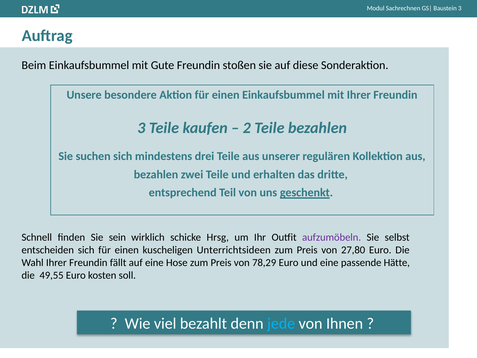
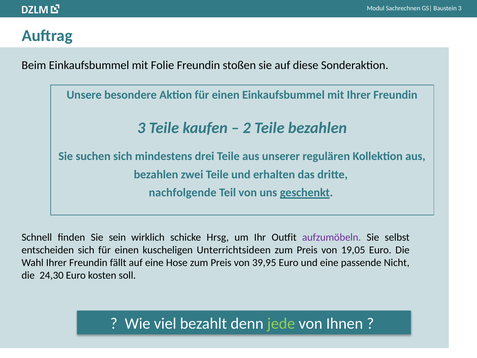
Gute: Gute -> Folie
entsprechend: entsprechend -> nachfolgende
27,80: 27,80 -> 19,05
78,29: 78,29 -> 39,95
Hätte: Hätte -> Nicht
49,55: 49,55 -> 24,30
jede colour: light blue -> light green
